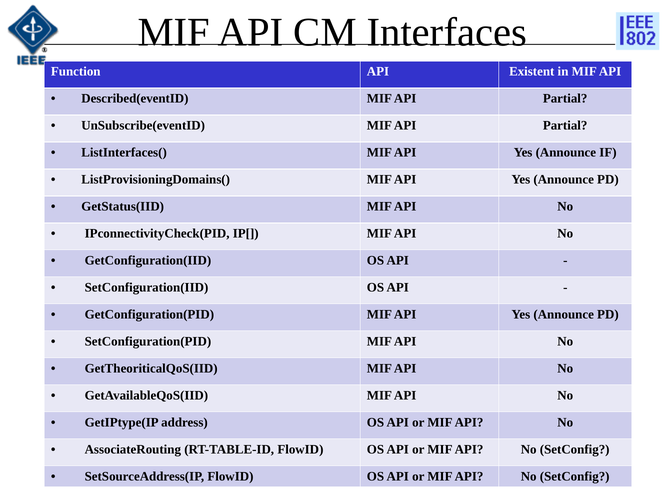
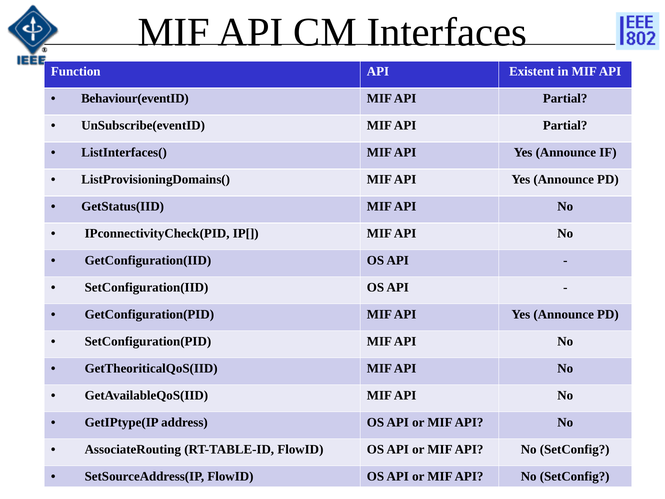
Described(eventID: Described(eventID -> Behaviour(eventID
